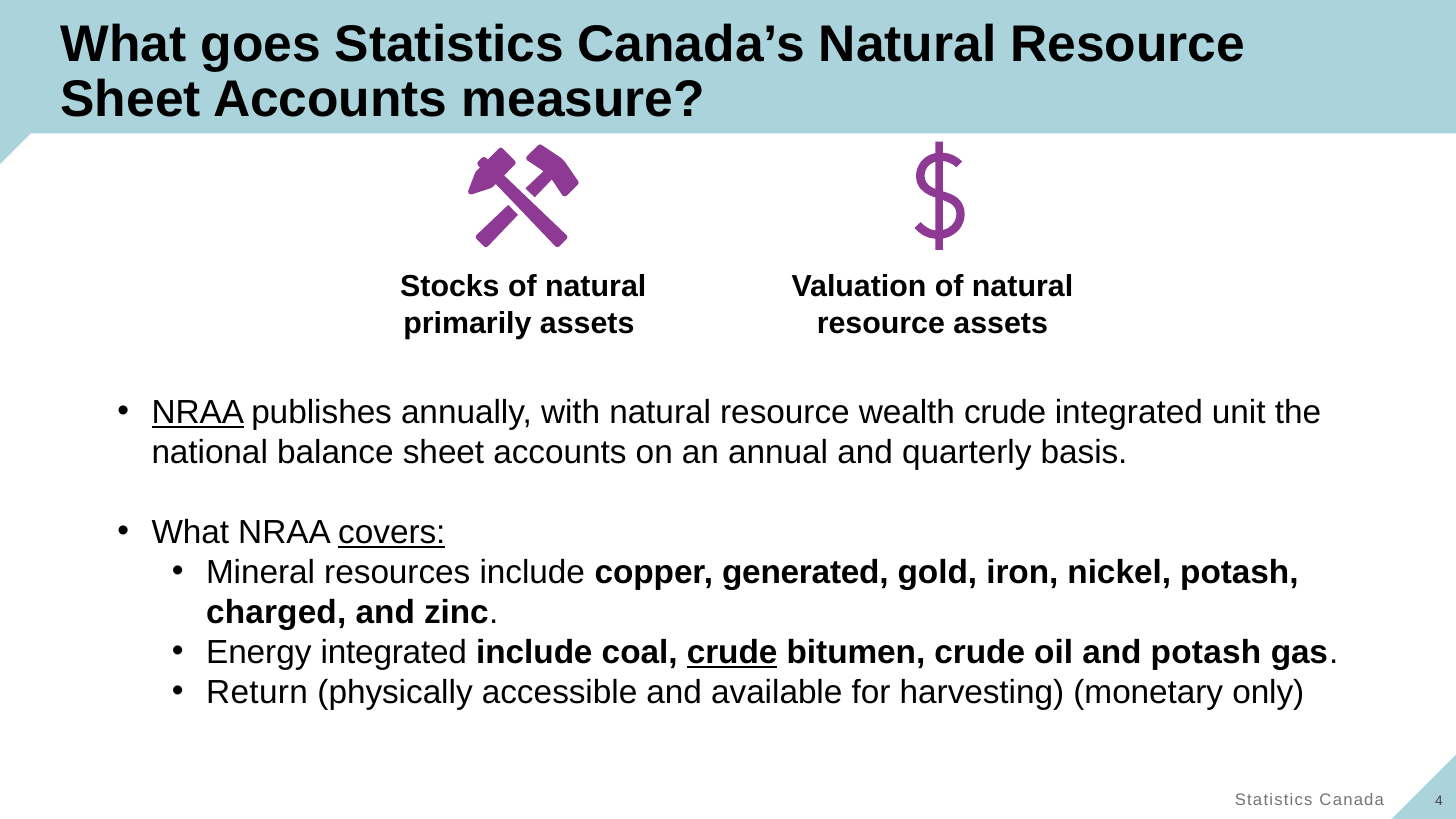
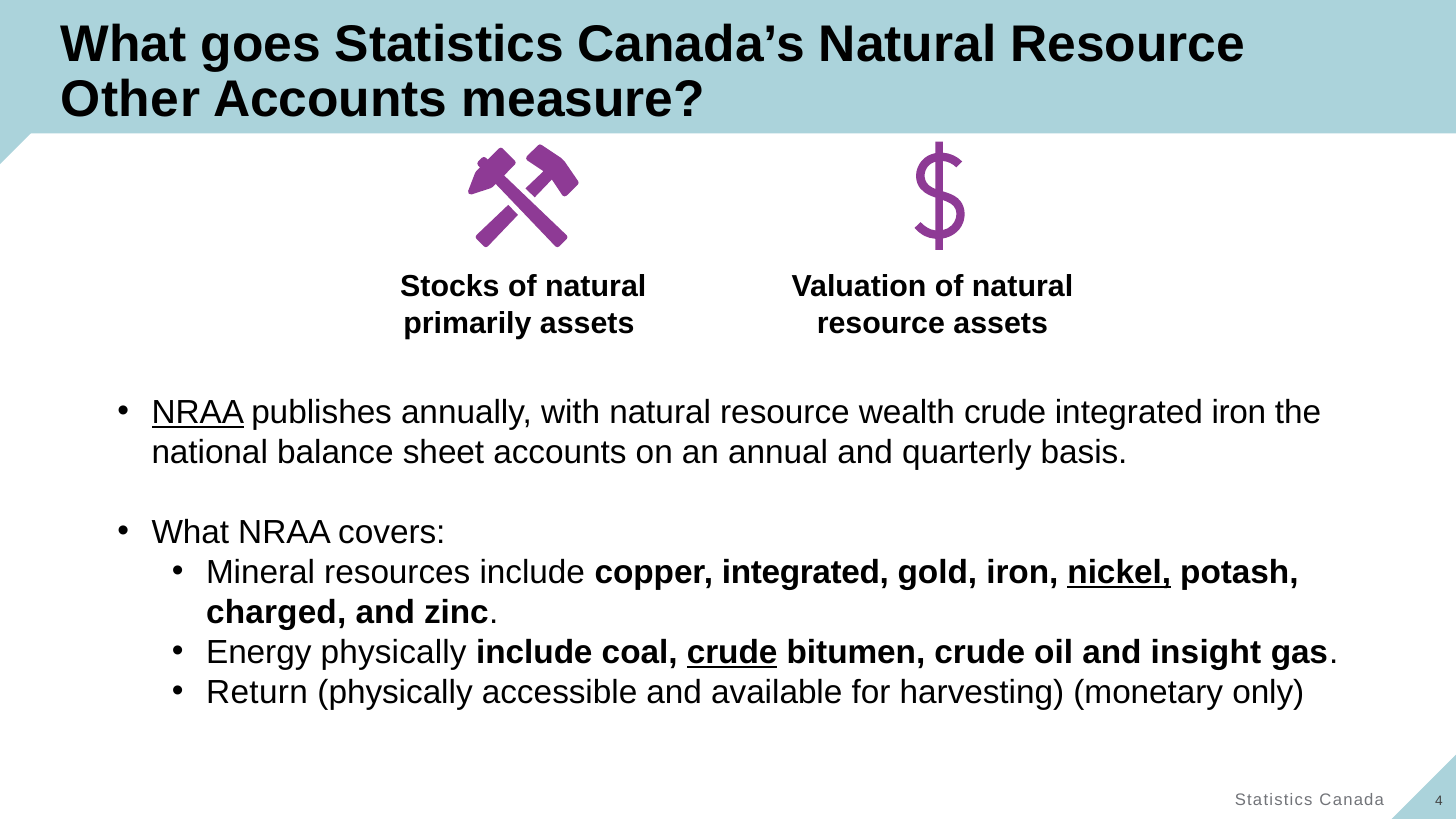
Sheet at (131, 100): Sheet -> Other
integrated unit: unit -> iron
covers underline: present -> none
copper generated: generated -> integrated
nickel underline: none -> present
Energy integrated: integrated -> physically
and potash: potash -> insight
